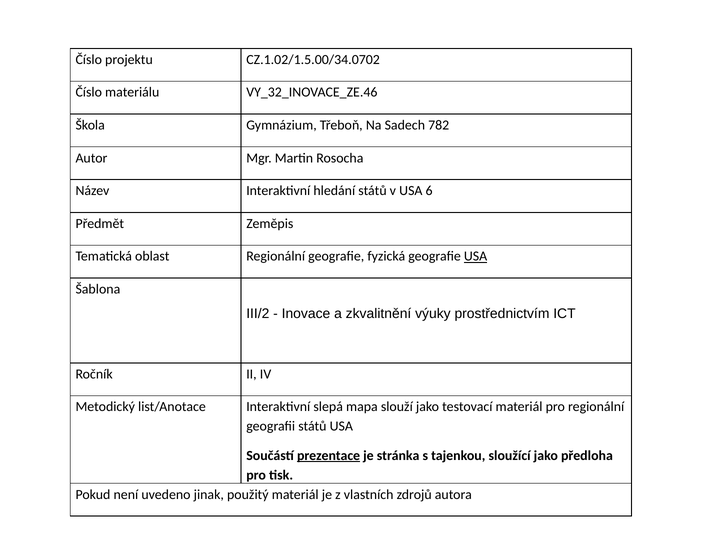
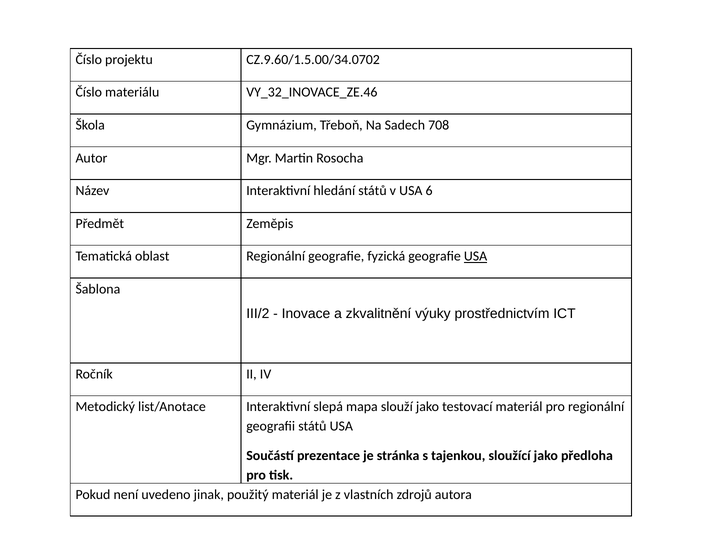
CZ.1.02/1.5.00/34.0702: CZ.1.02/1.5.00/34.0702 -> CZ.9.60/1.5.00/34.0702
782: 782 -> 708
prezentace underline: present -> none
